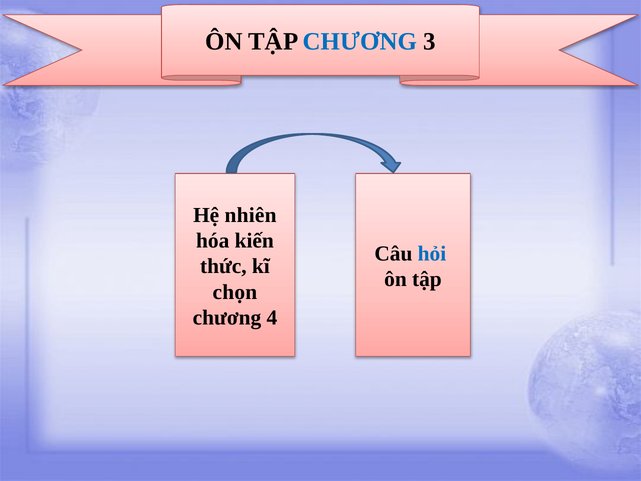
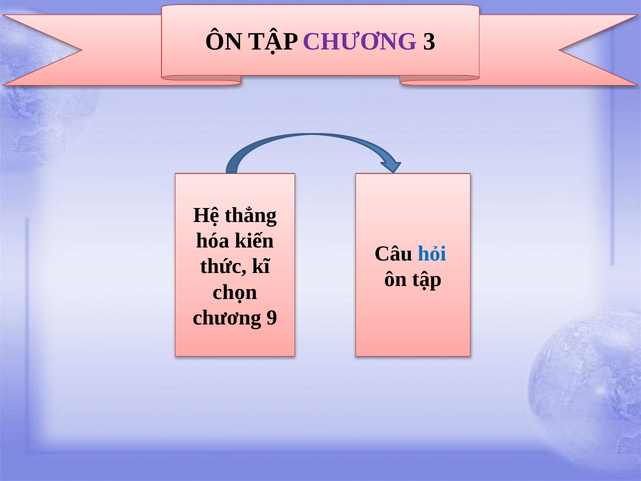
CHƯƠNG at (360, 42) colour: blue -> purple
nhiên: nhiên -> thẳng
4: 4 -> 9
